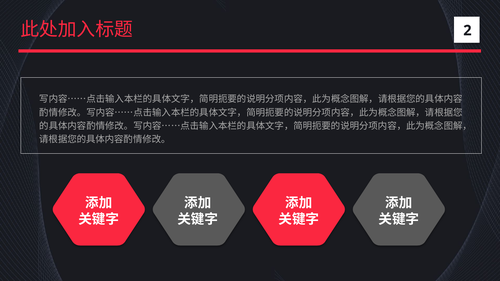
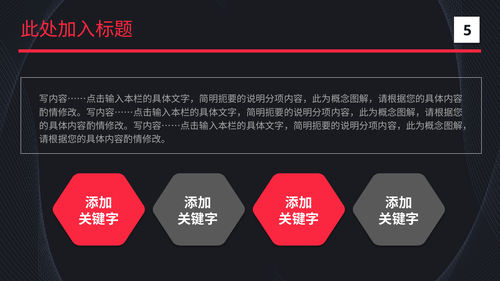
2: 2 -> 5
